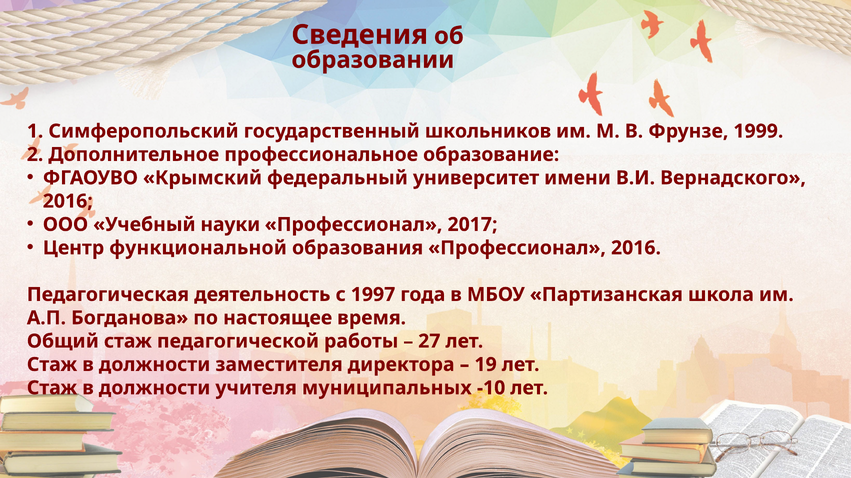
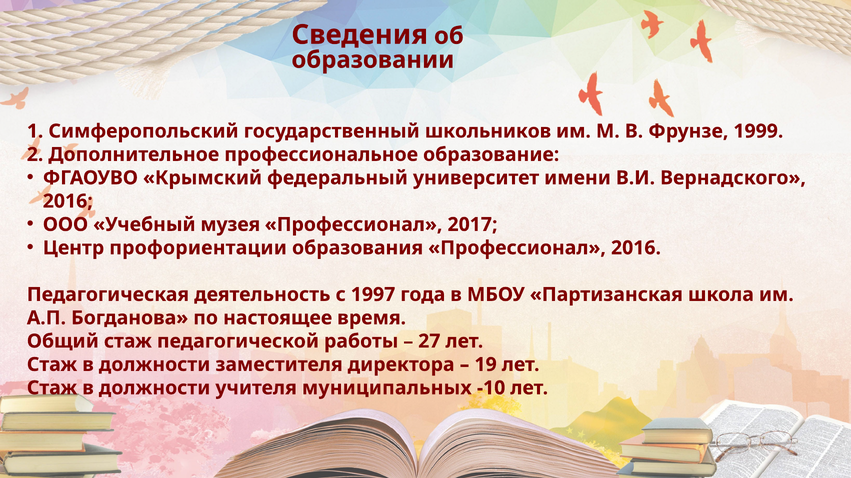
науки: науки -> музея
функциональной: функциональной -> профориентации
